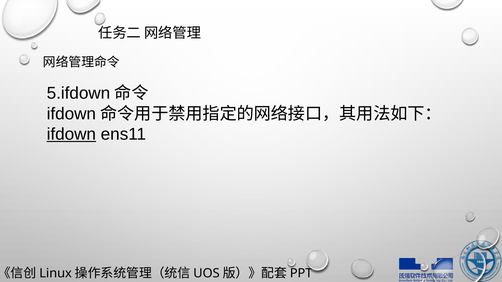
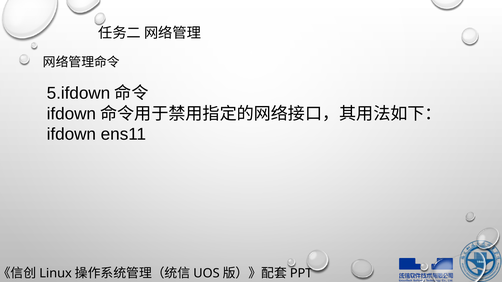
ifdown underline: present -> none
